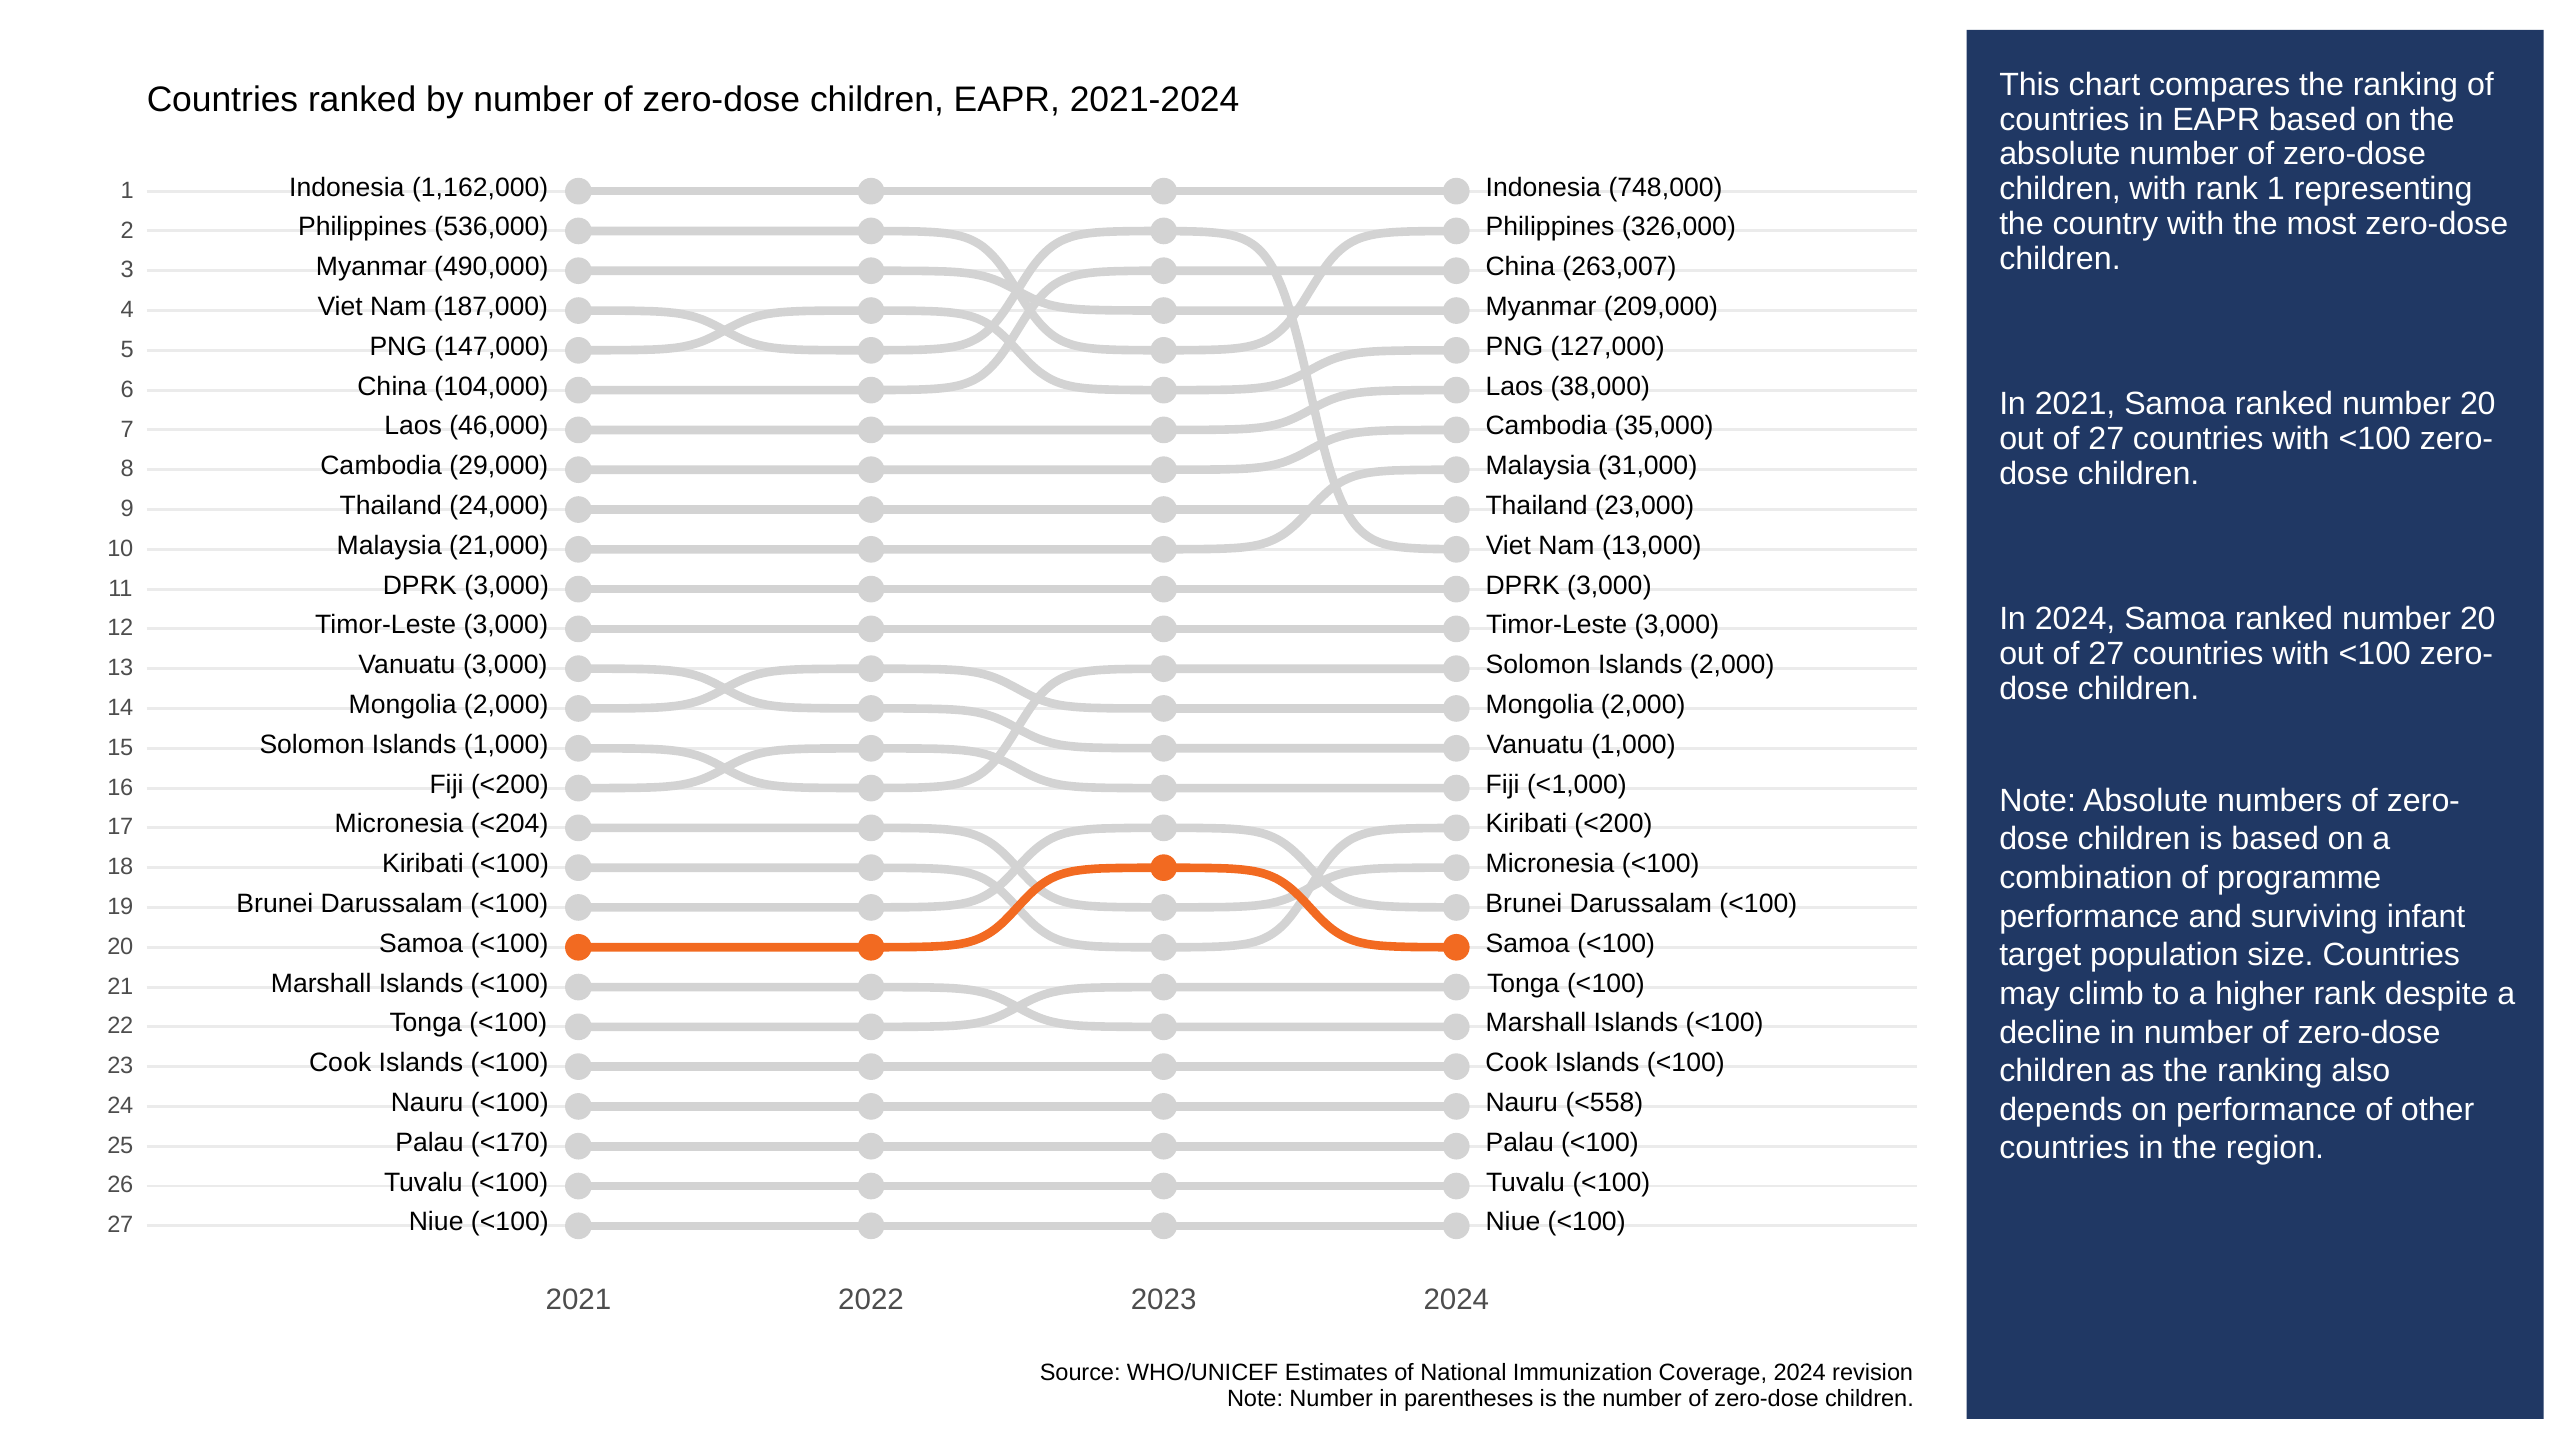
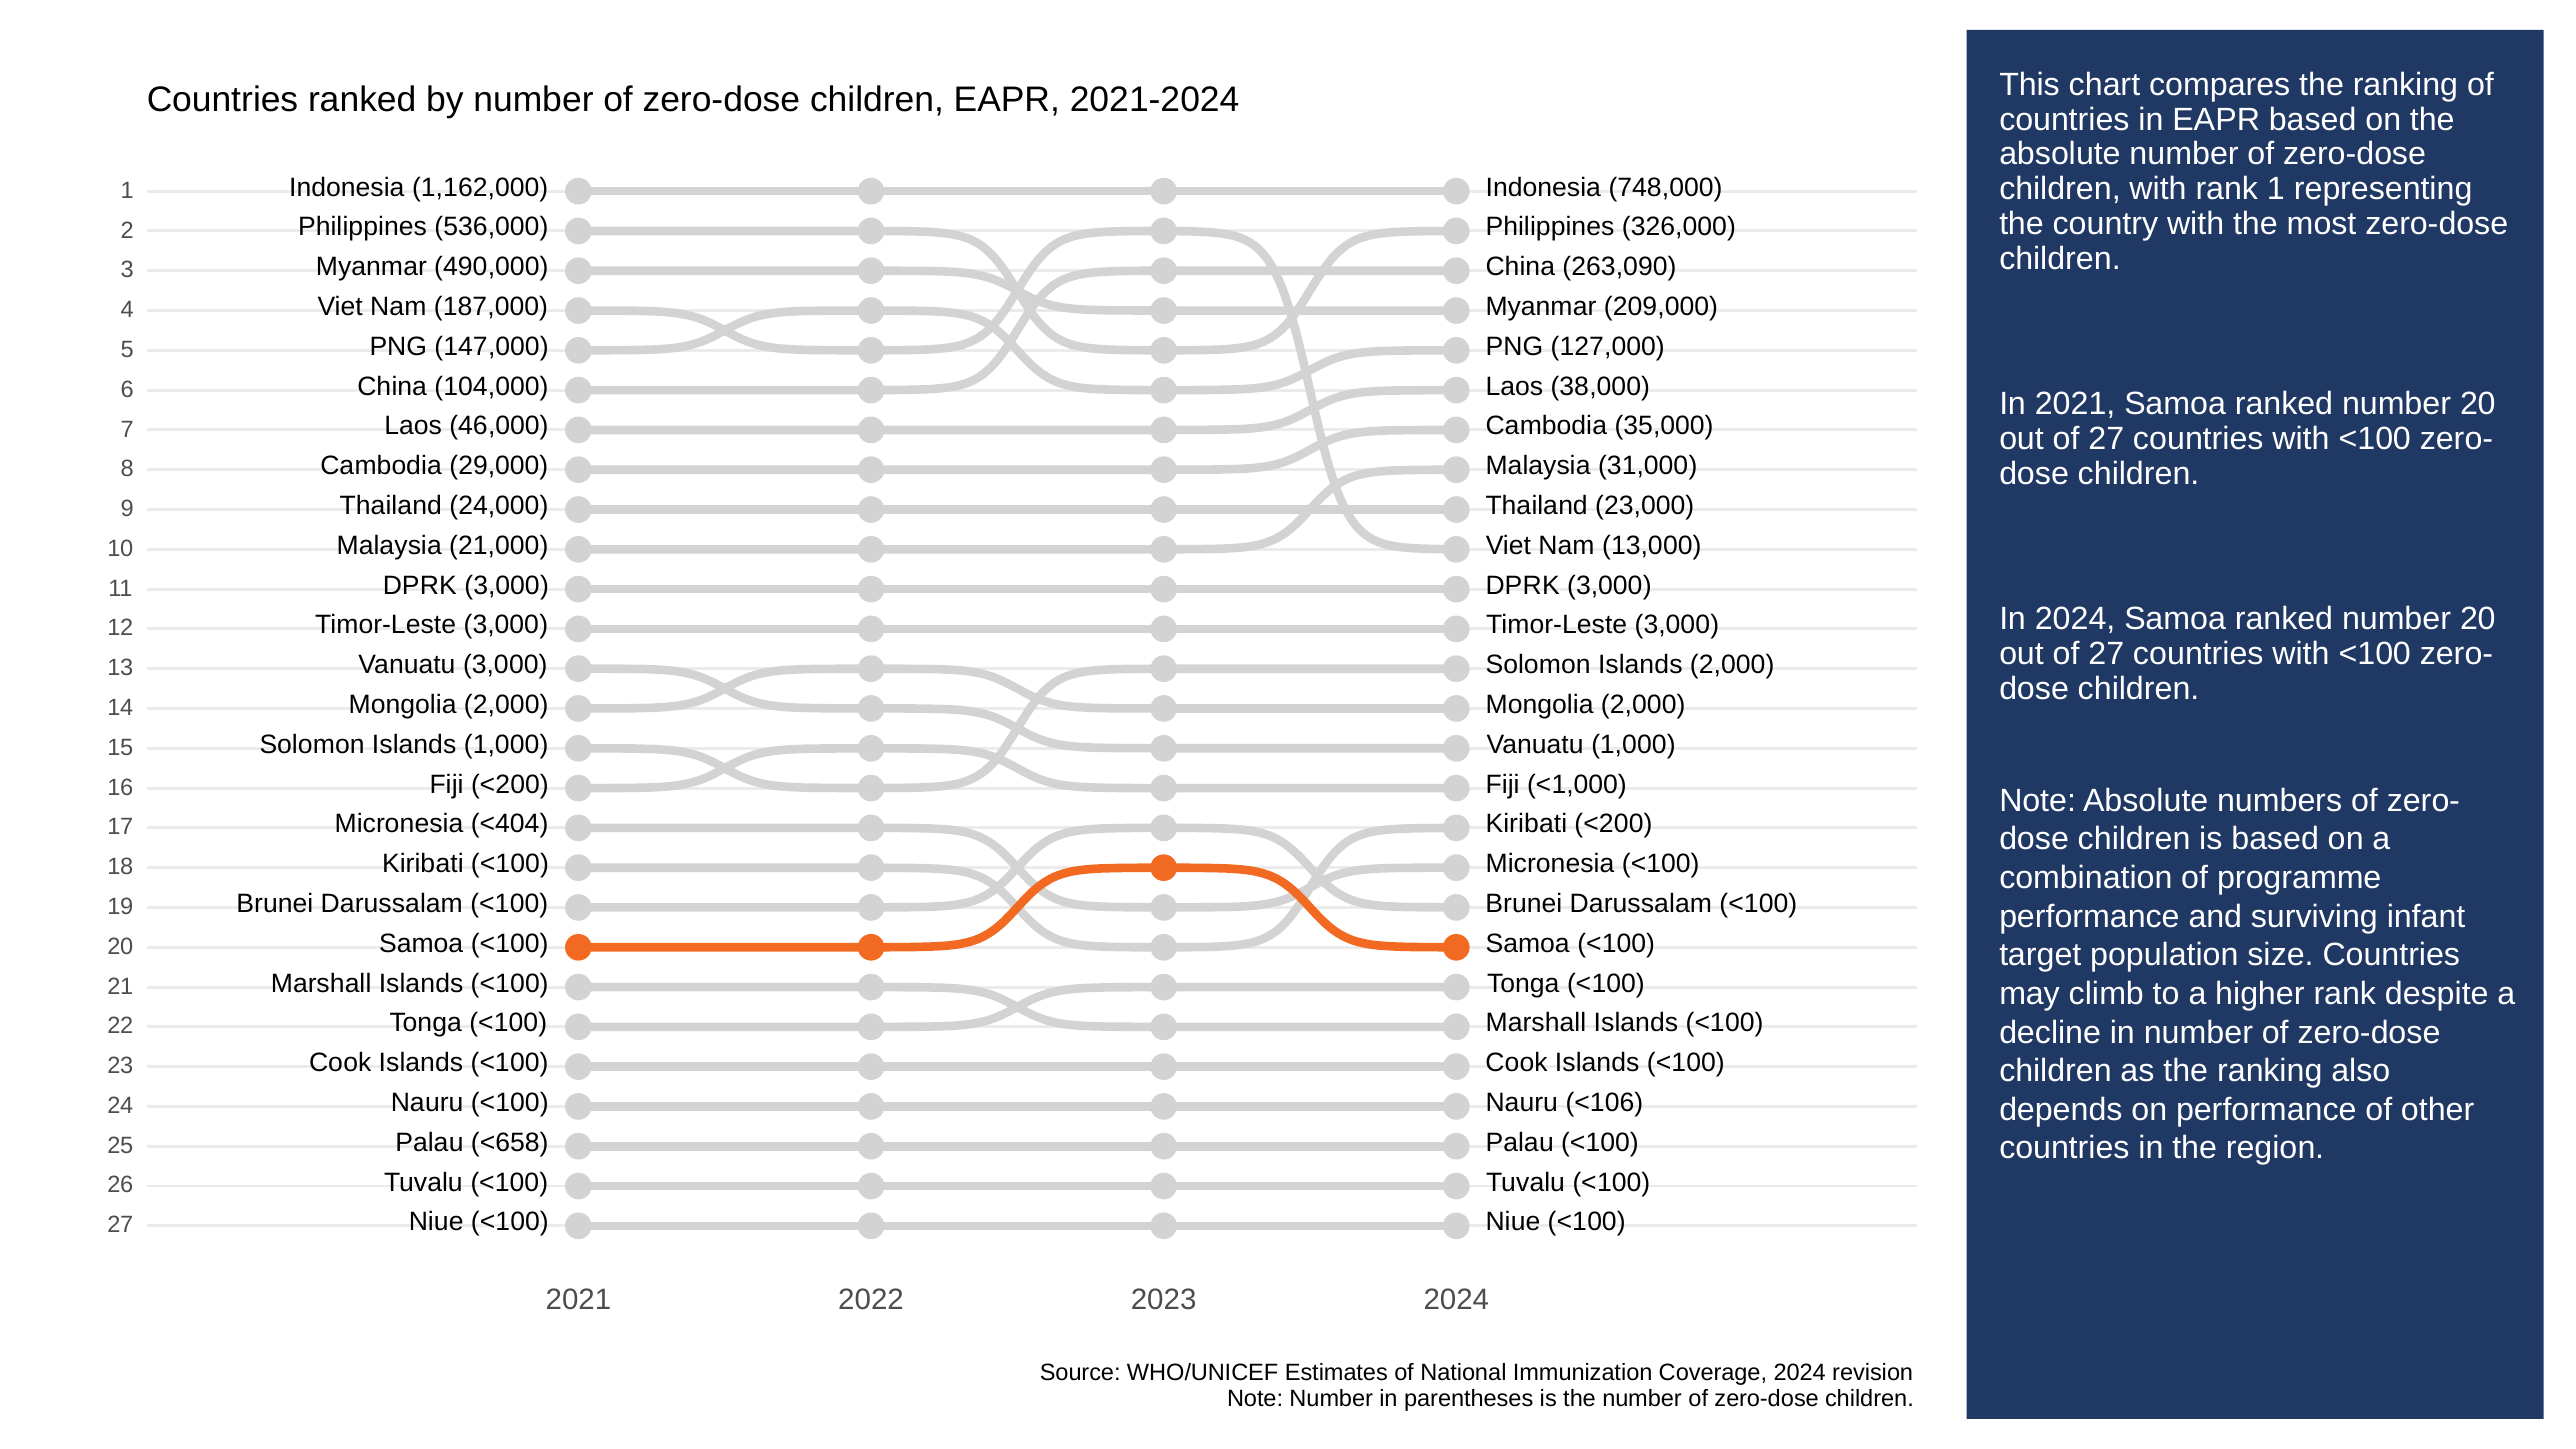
263,007: 263,007 -> 263,090
<204: <204 -> <404
<558: <558 -> <106
<170: <170 -> <658
